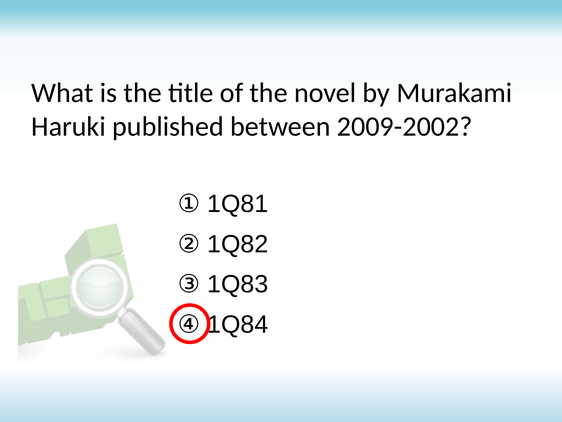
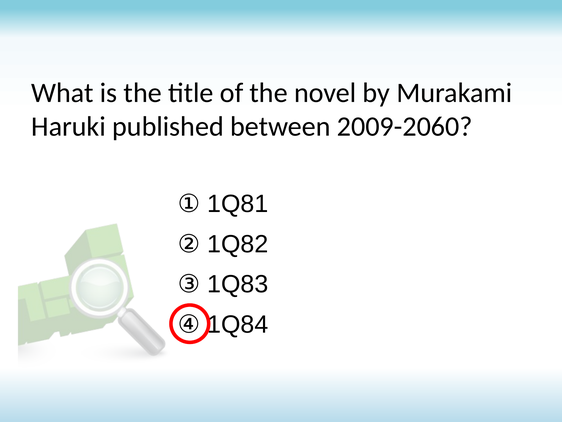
2009-2002: 2009-2002 -> 2009-2060
